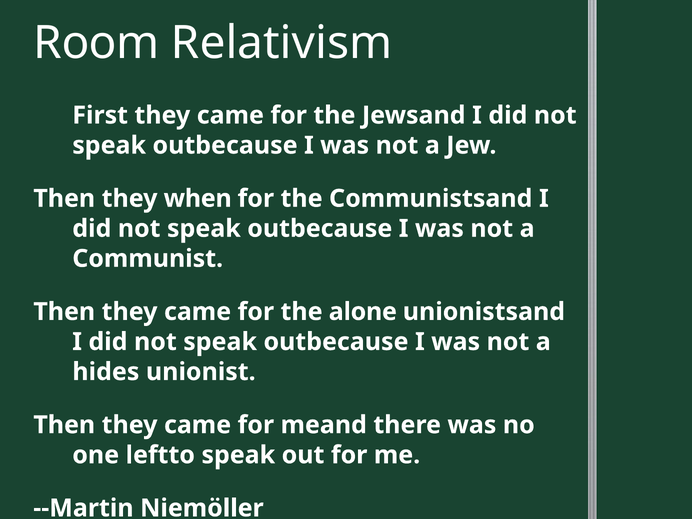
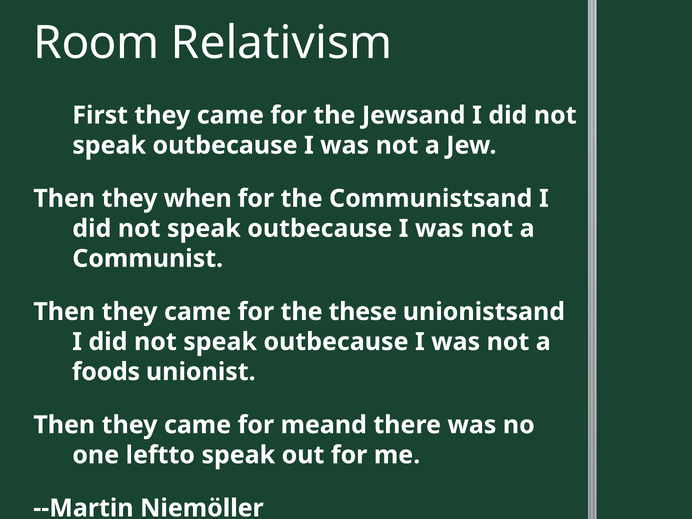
alone: alone -> these
hides: hides -> foods
